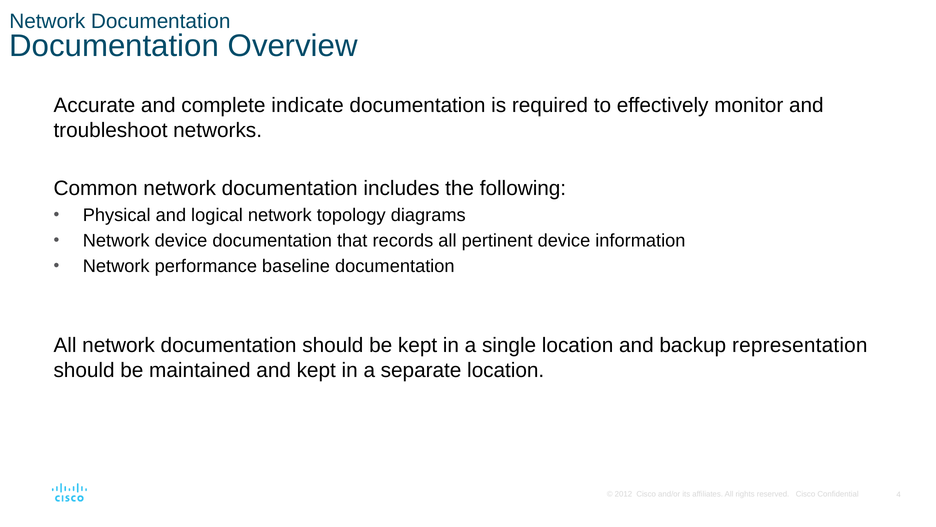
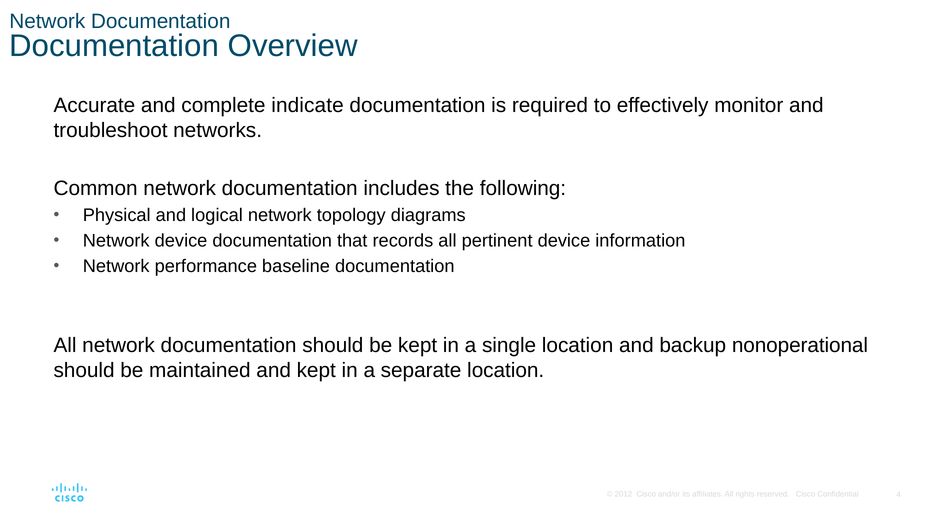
representation: representation -> nonoperational
